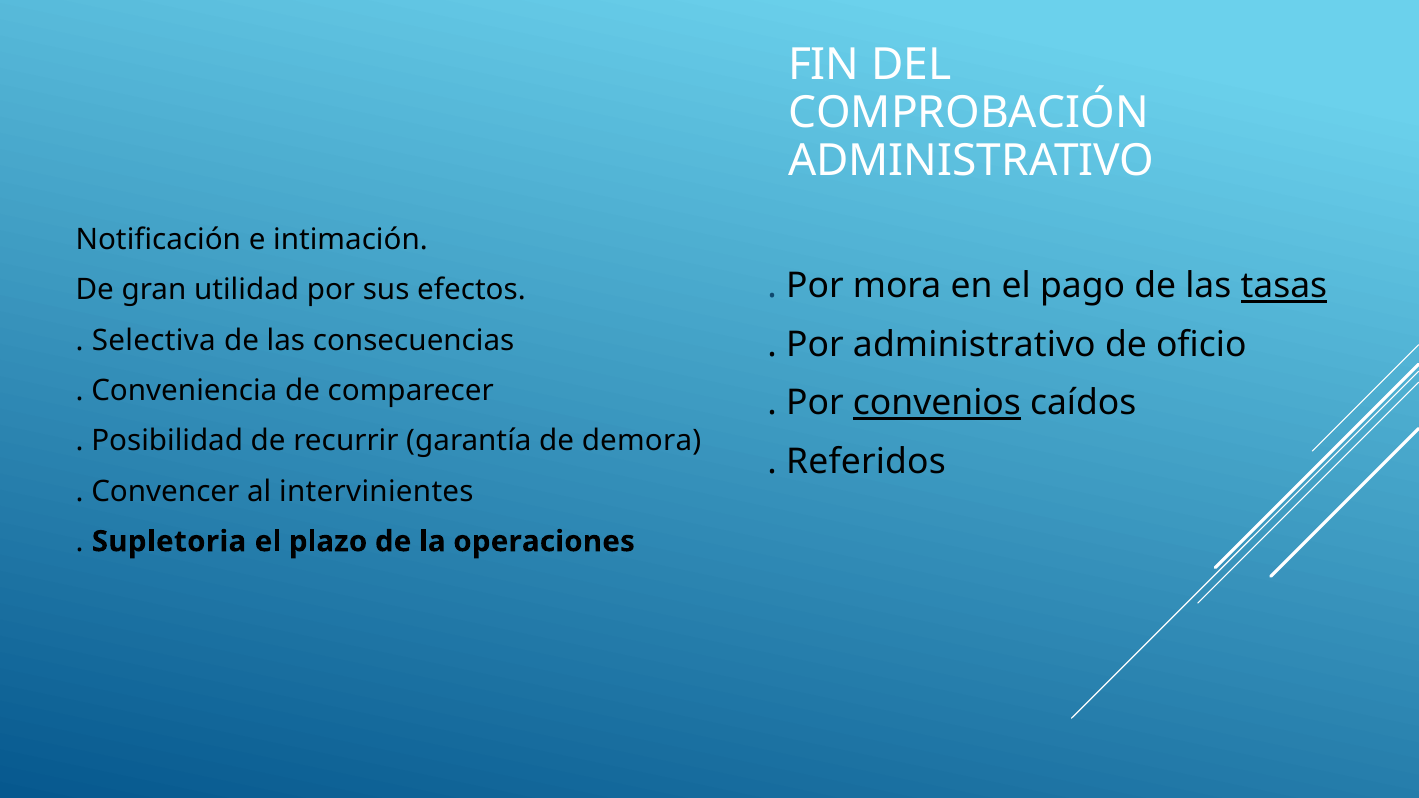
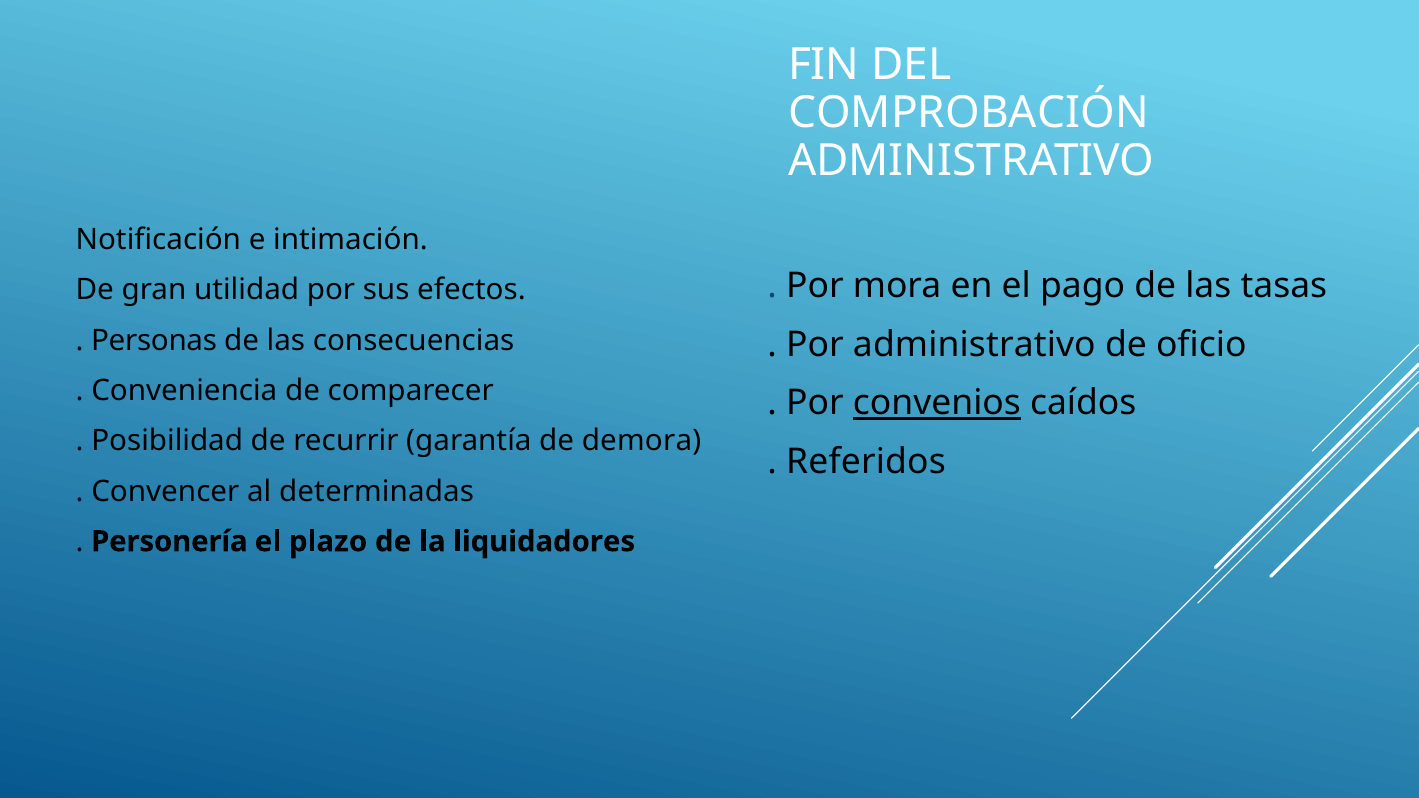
tasas underline: present -> none
Selectiva: Selectiva -> Personas
intervinientes: intervinientes -> determinadas
Supletoria: Supletoria -> Personería
operaciones: operaciones -> liquidadores
